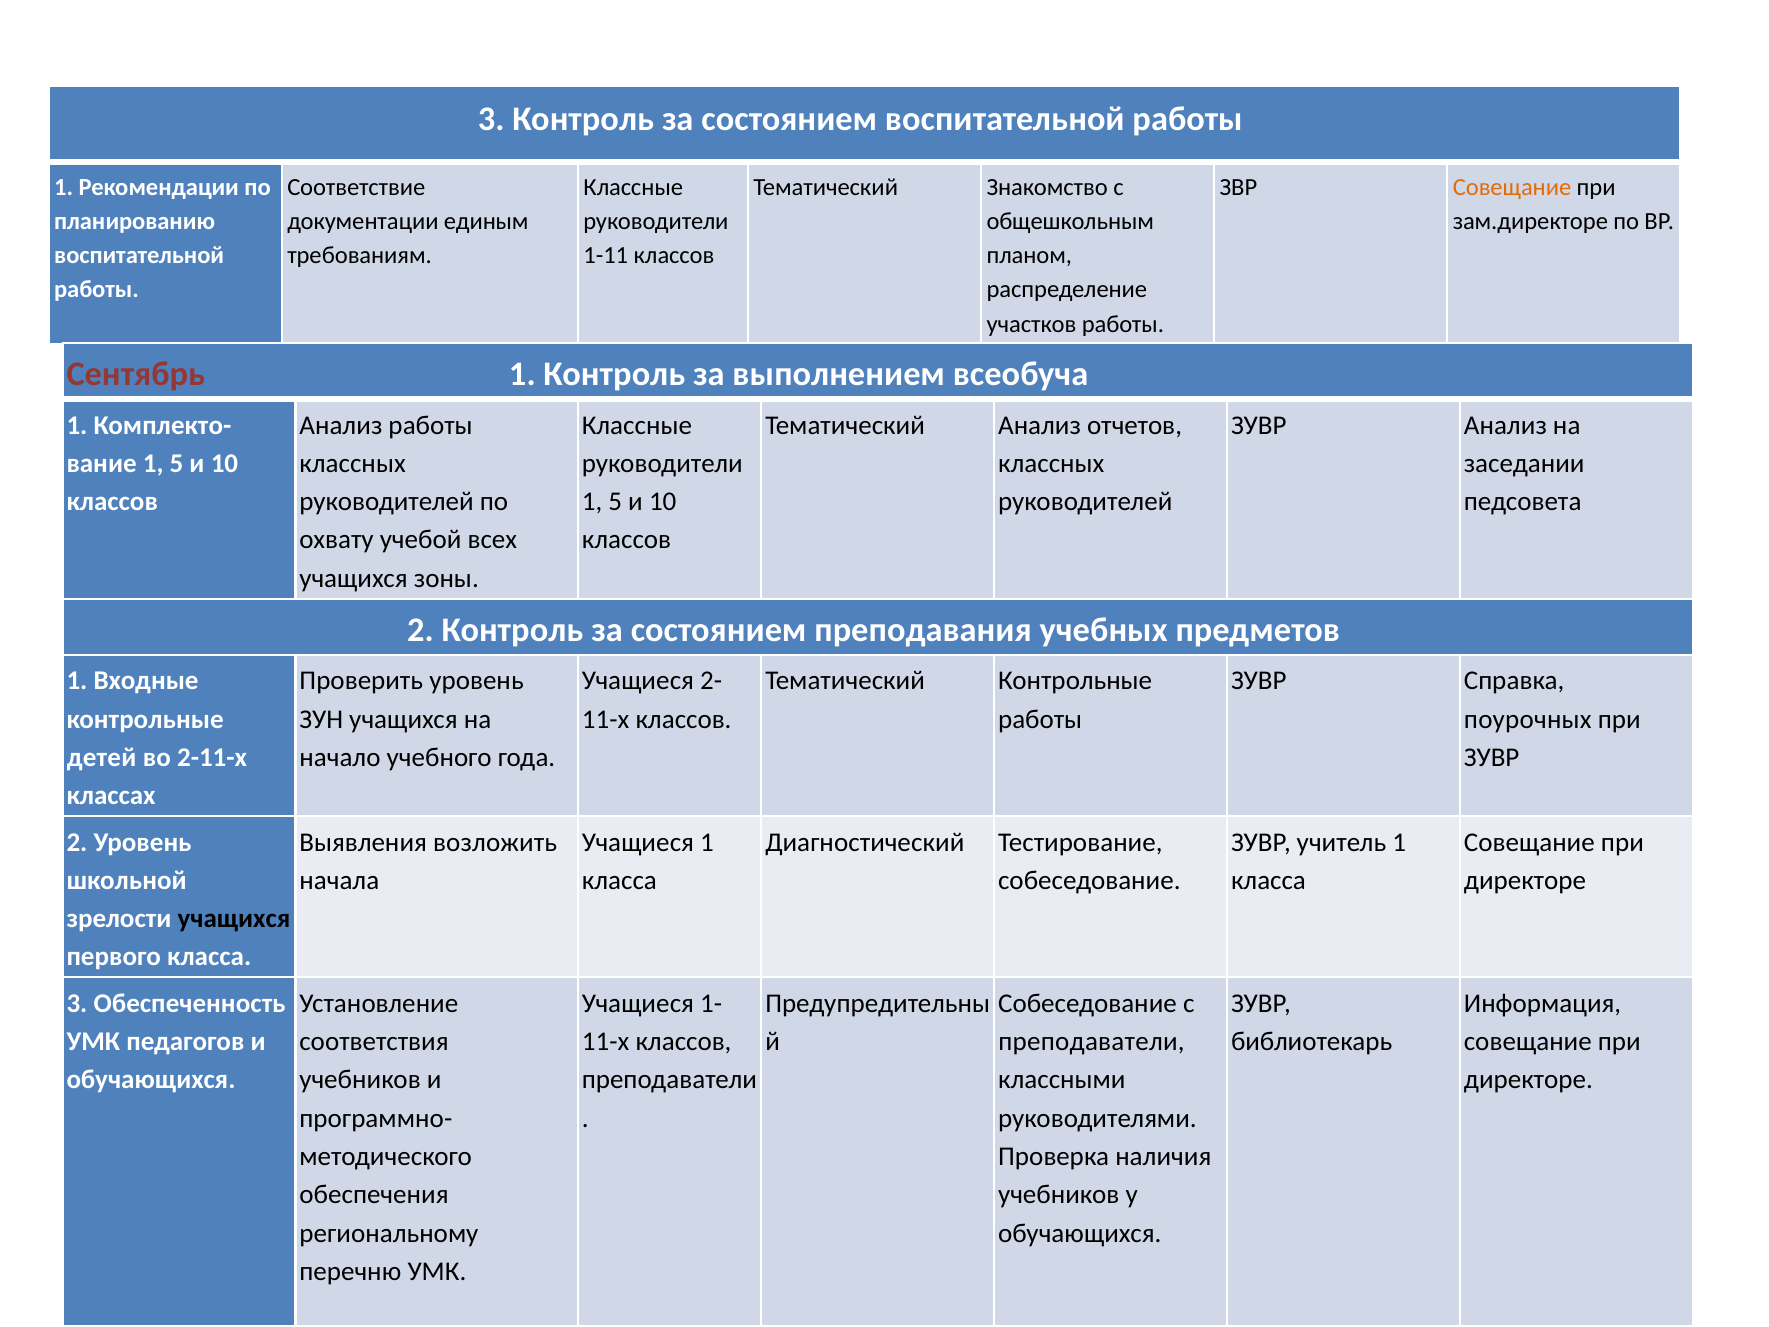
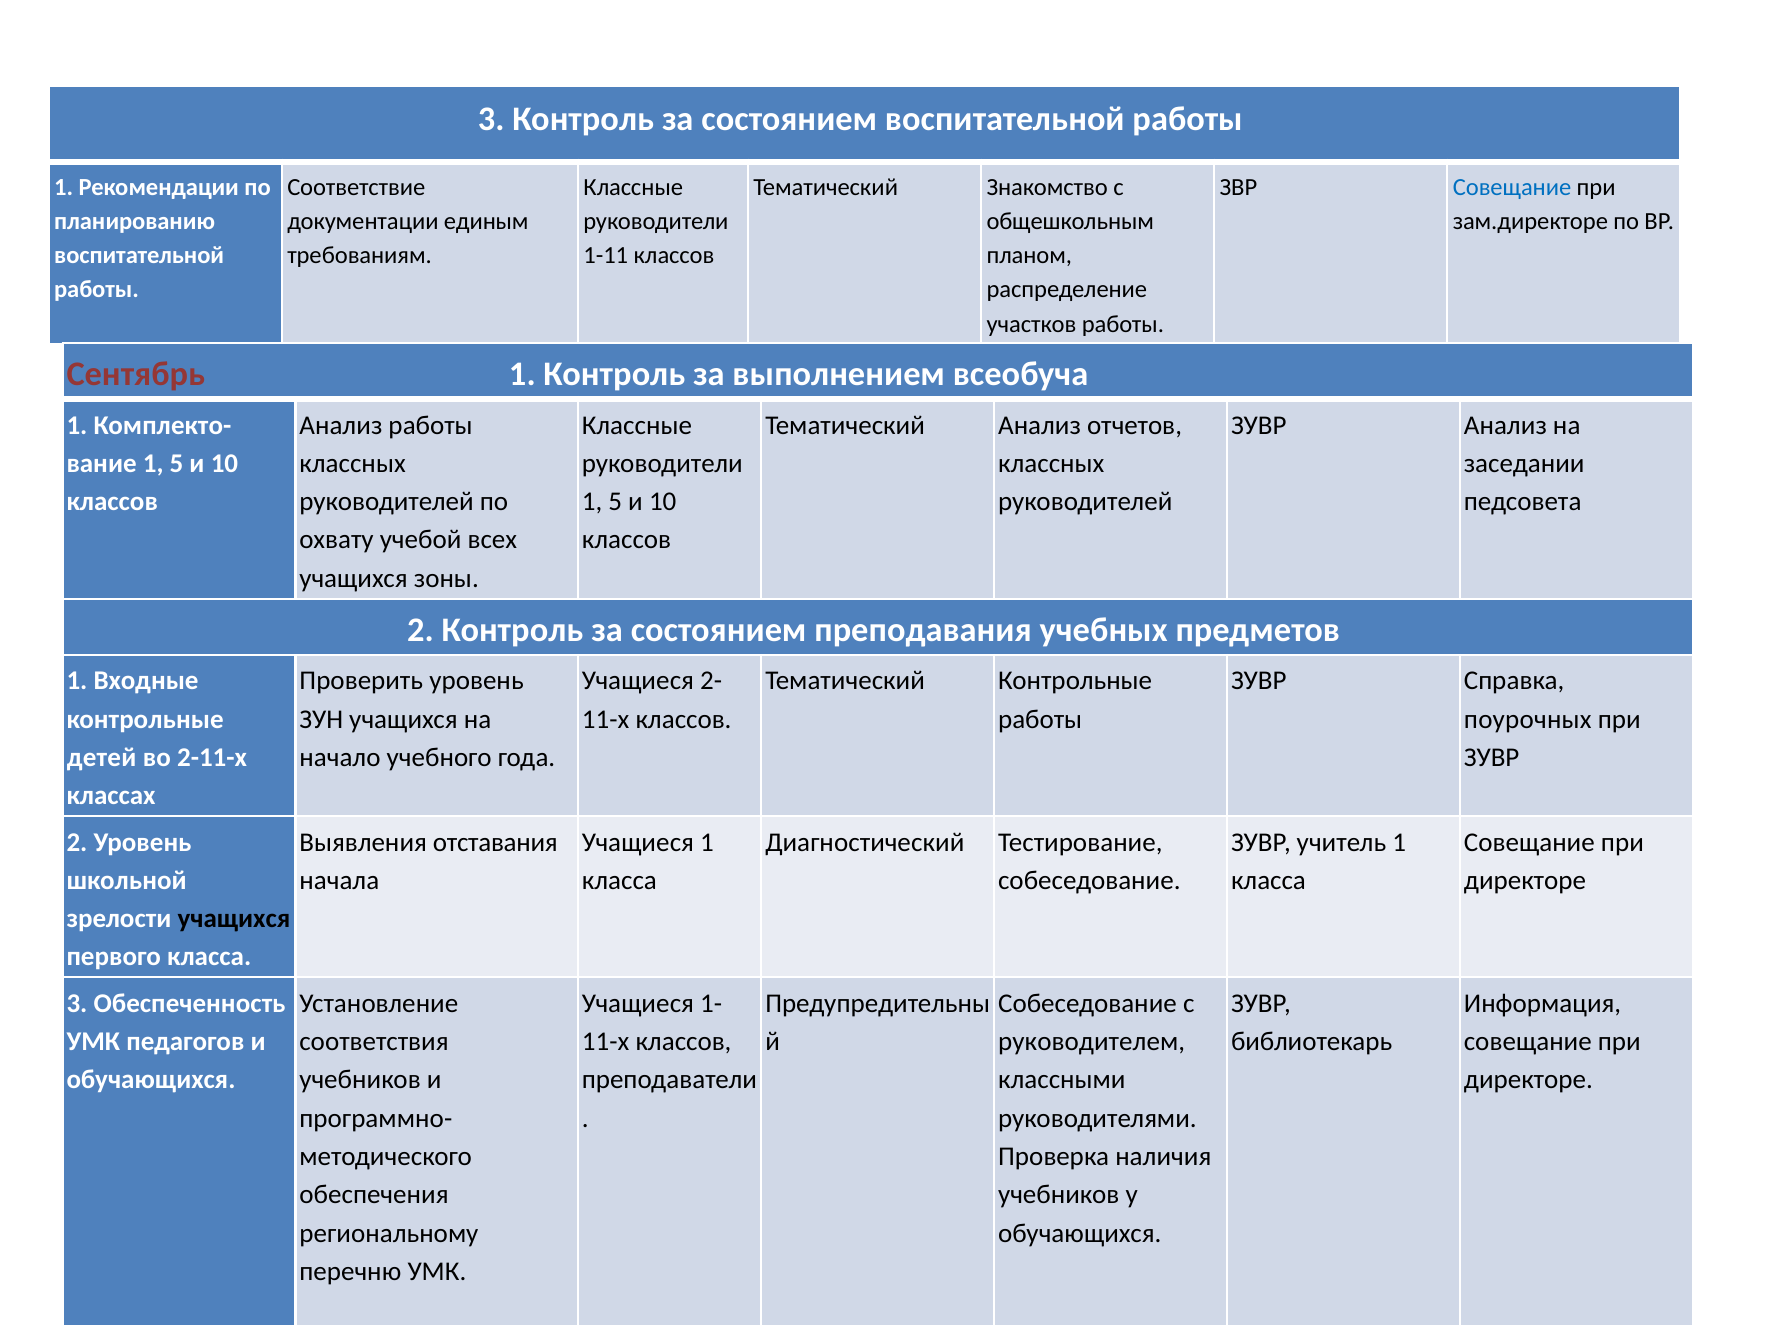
Совещание at (1512, 187) colour: orange -> blue
возложить: возложить -> отставания
преподаватели at (1092, 1041): преподаватели -> руководителем
